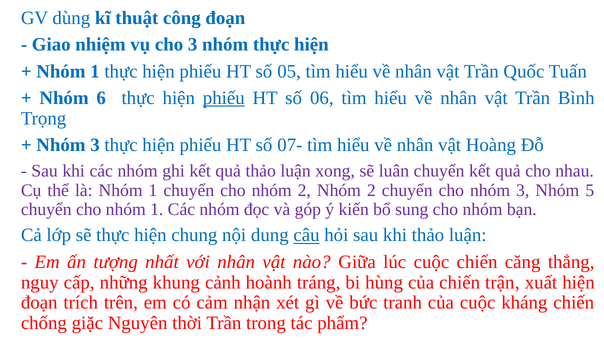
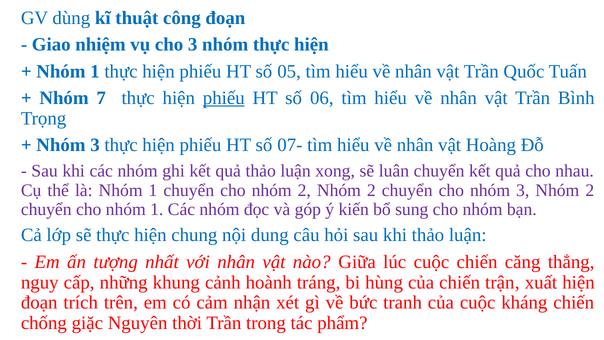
6: 6 -> 7
3 Nhóm 5: 5 -> 2
câu underline: present -> none
